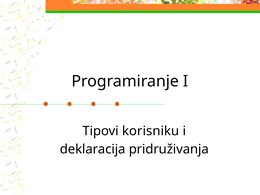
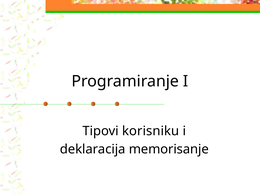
pridruživanja: pridruživanja -> memorisanje
